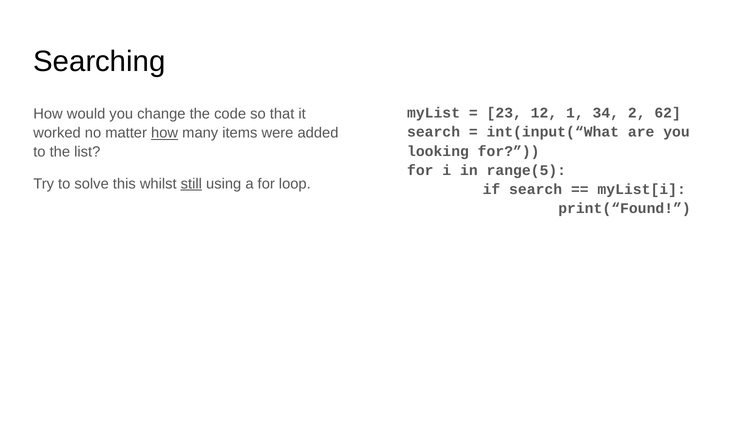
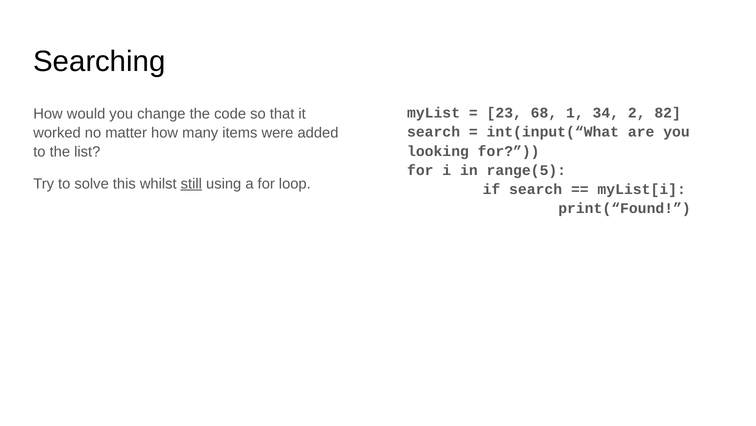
12: 12 -> 68
62: 62 -> 82
how at (165, 133) underline: present -> none
